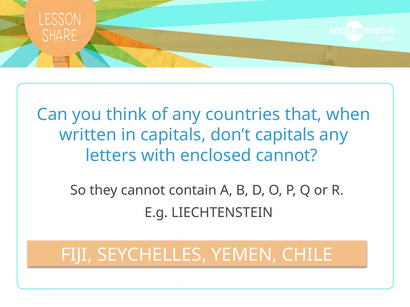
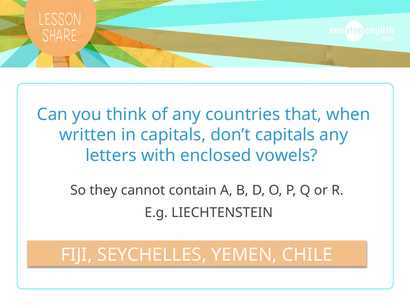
enclosed cannot: cannot -> vowels
